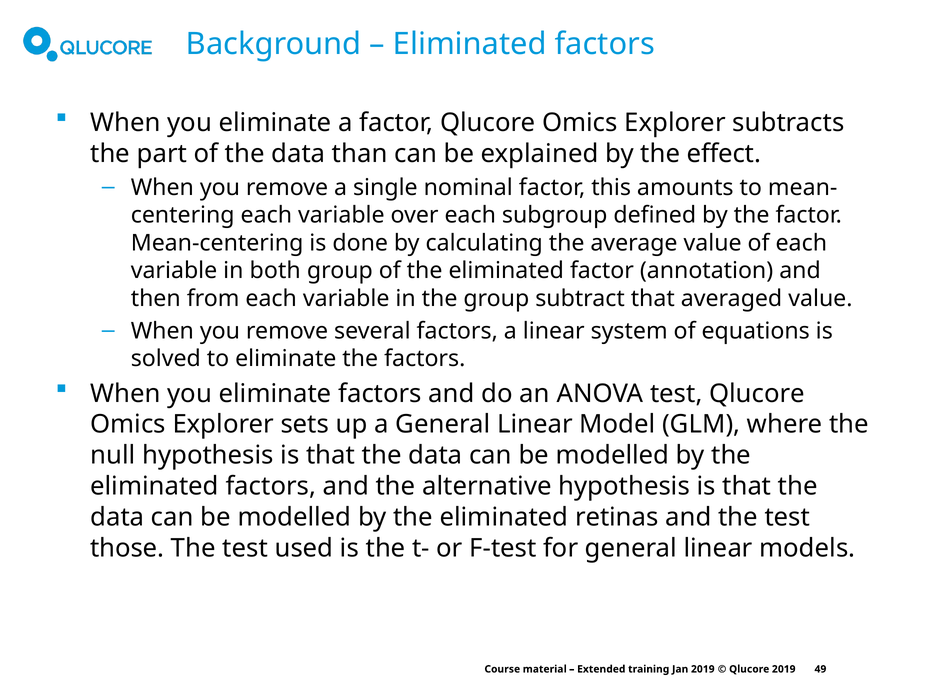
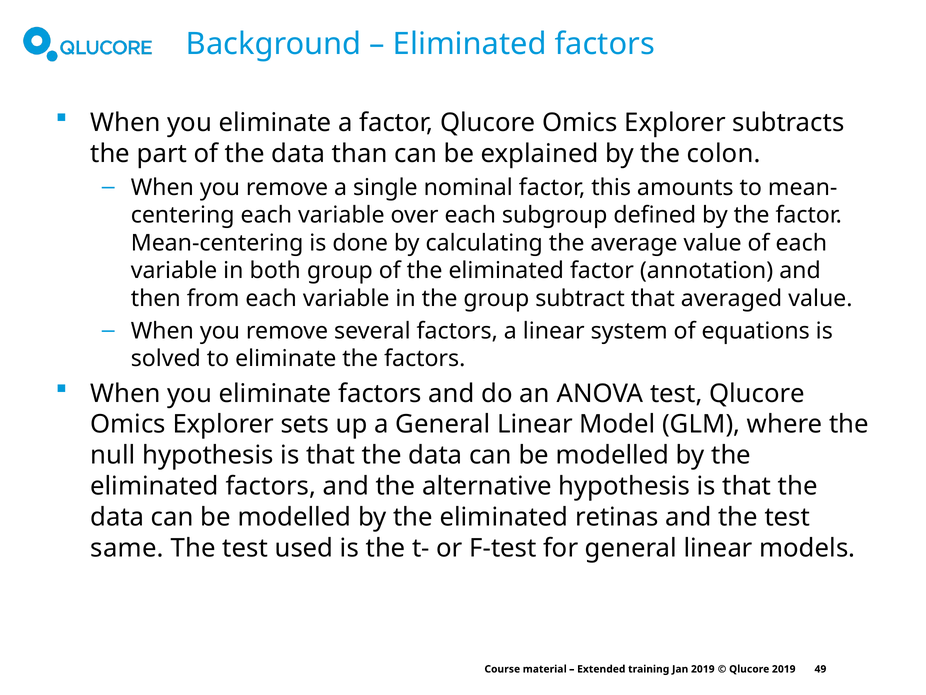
effect: effect -> colon
those: those -> same
